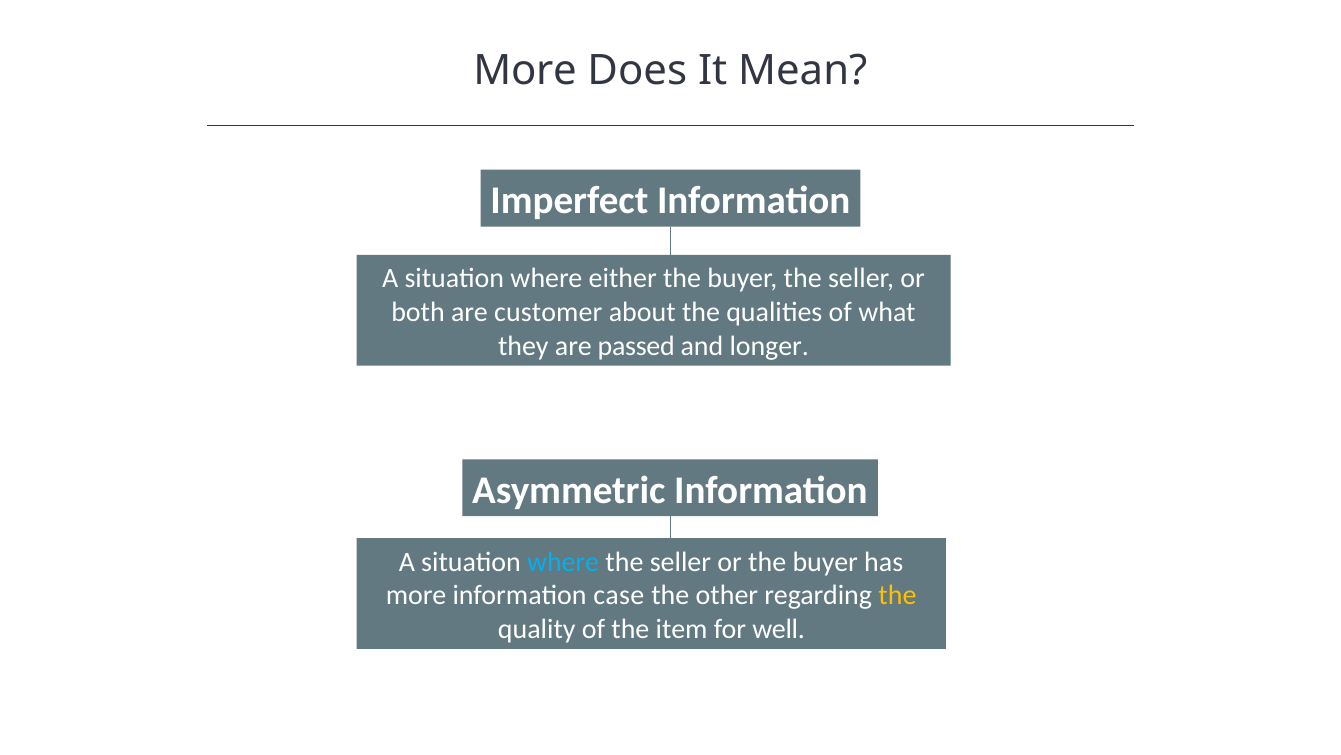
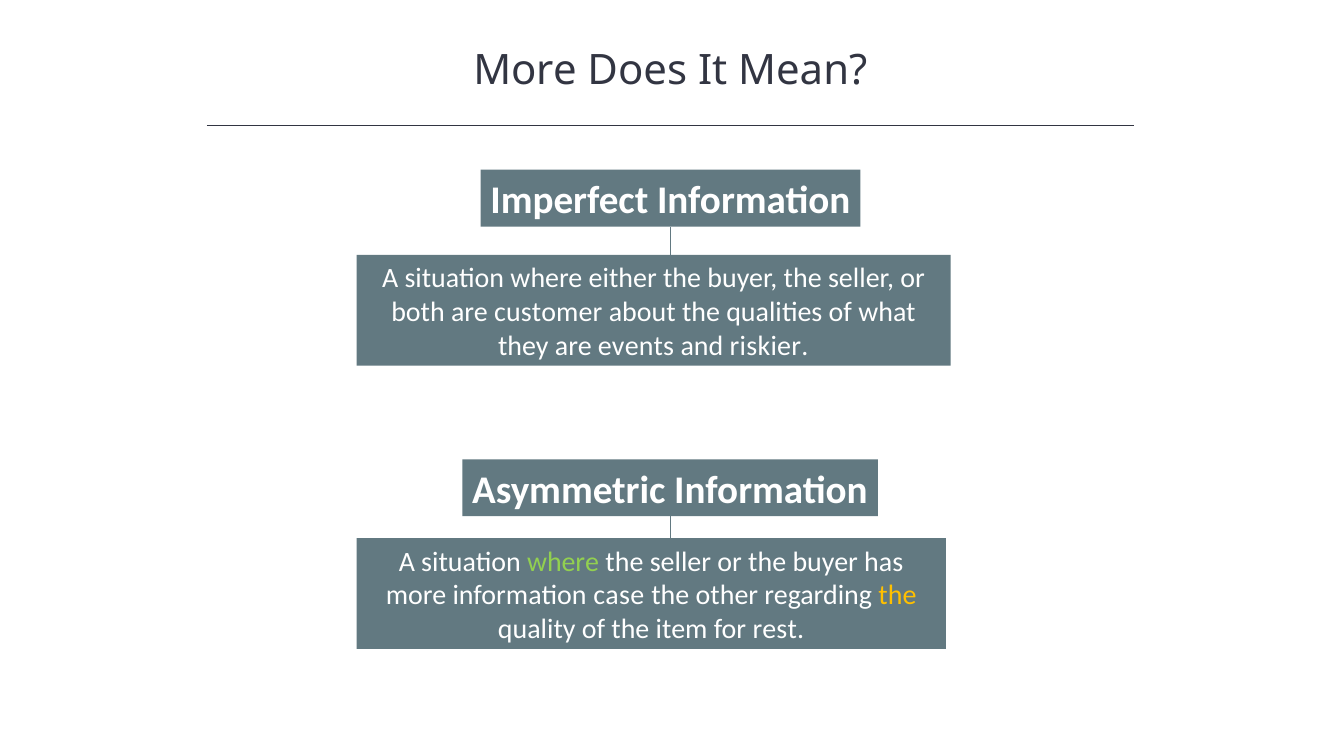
passed: passed -> events
longer: longer -> riskier
where at (563, 561) colour: light blue -> light green
well: well -> rest
